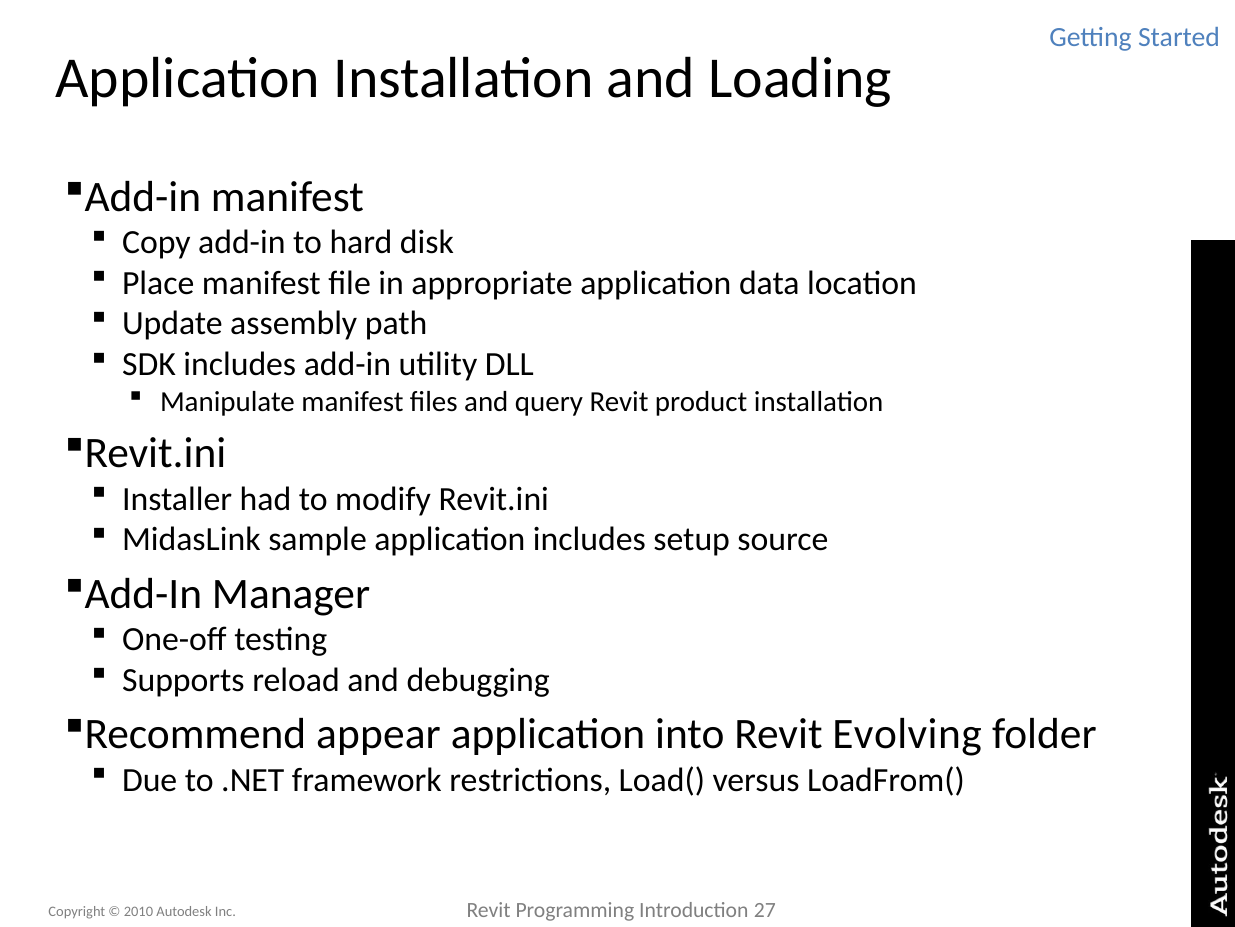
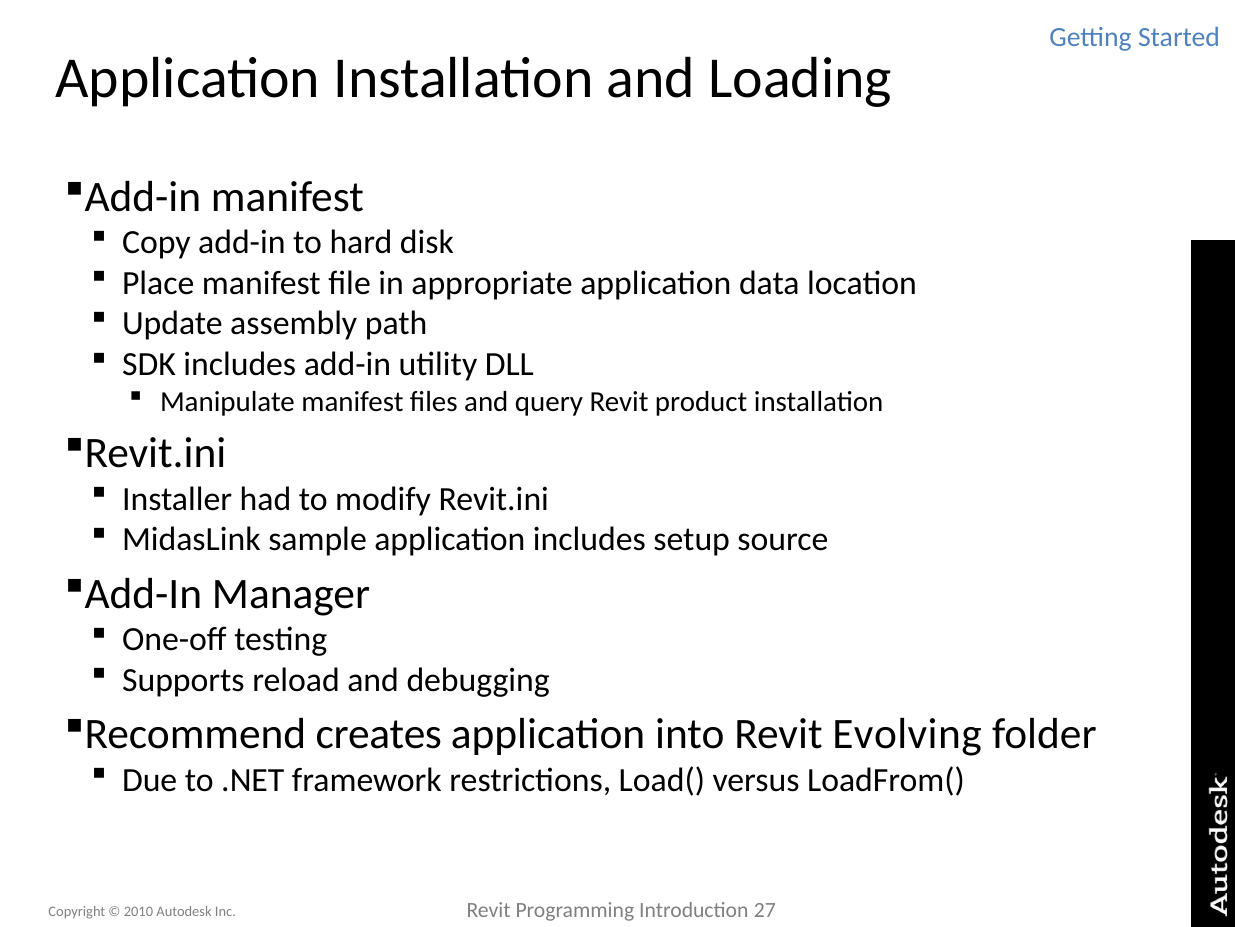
appear: appear -> creates
